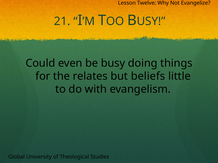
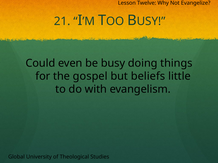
relates: relates -> gospel
